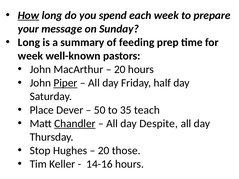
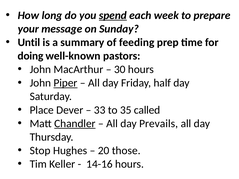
How underline: present -> none
spend underline: none -> present
Long at (29, 42): Long -> Until
week at (30, 56): week -> doing
20 at (120, 69): 20 -> 30
50: 50 -> 33
teach: teach -> called
Despite: Despite -> Prevails
